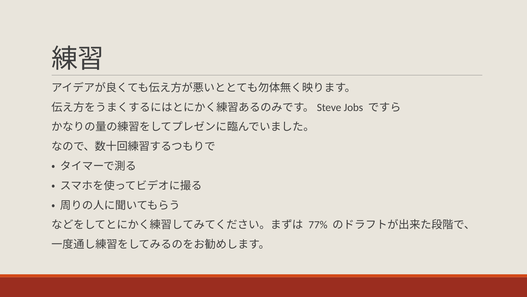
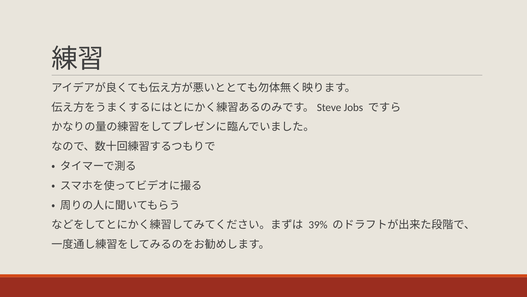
77%: 77% -> 39%
